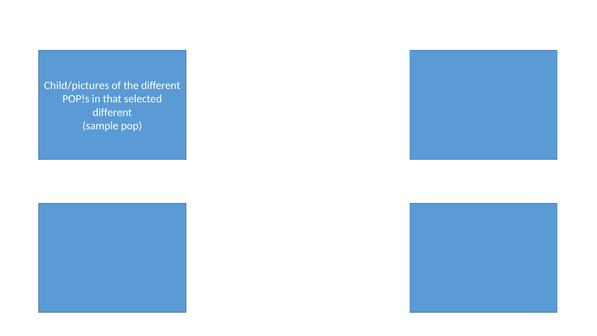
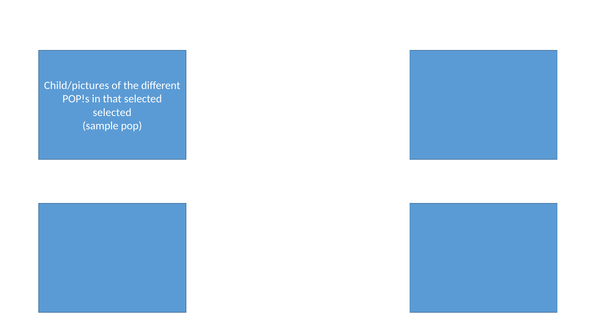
different at (112, 112): different -> selected
